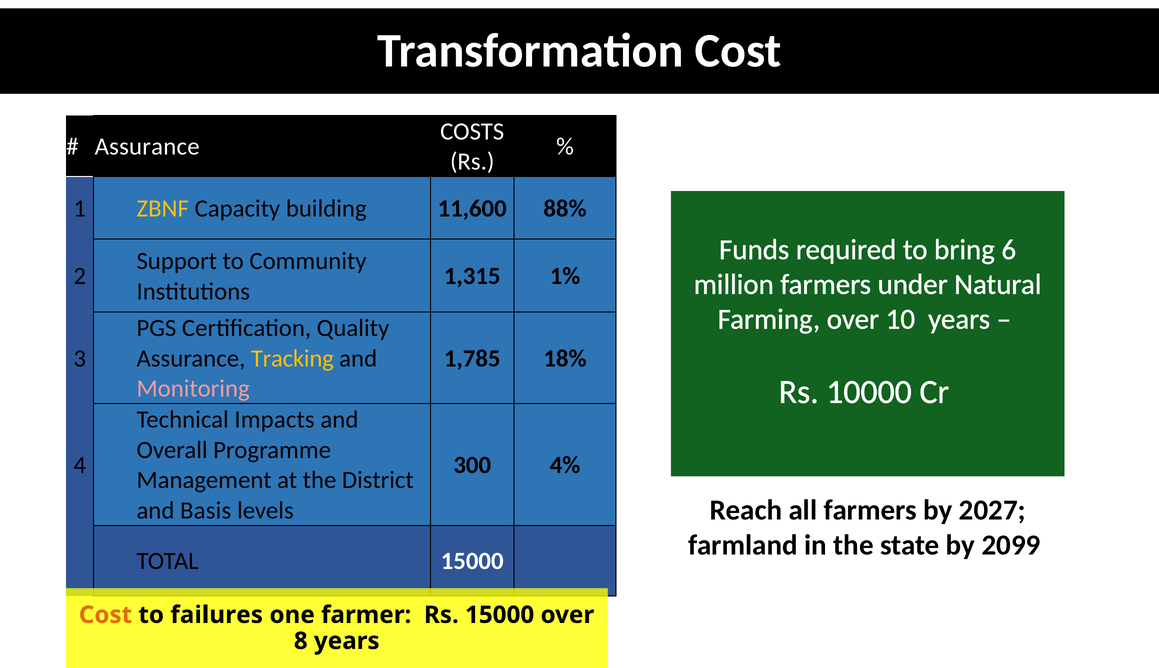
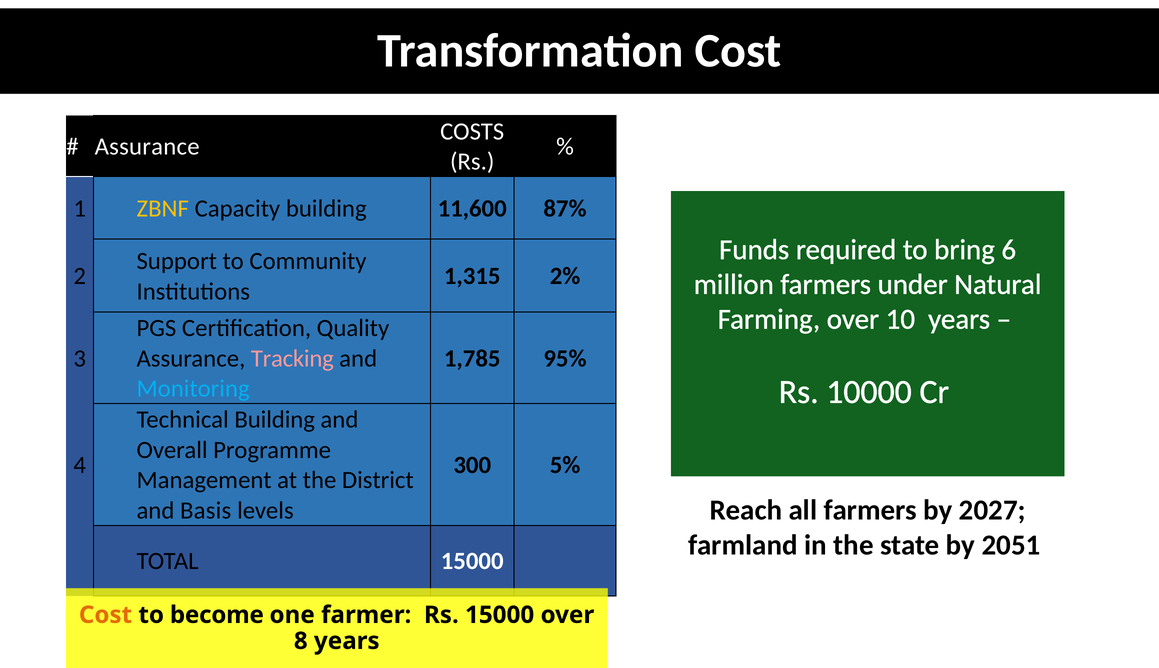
88%: 88% -> 87%
1%: 1% -> 2%
Tracking colour: yellow -> pink
18%: 18% -> 95%
Monitoring colour: pink -> light blue
Technical Impacts: Impacts -> Building
4%: 4% -> 5%
2099: 2099 -> 2051
failures: failures -> become
